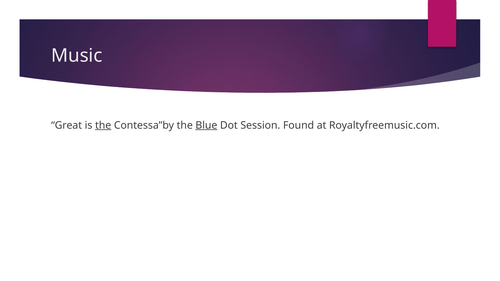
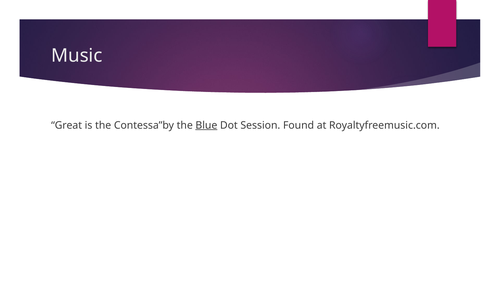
the at (103, 125) underline: present -> none
